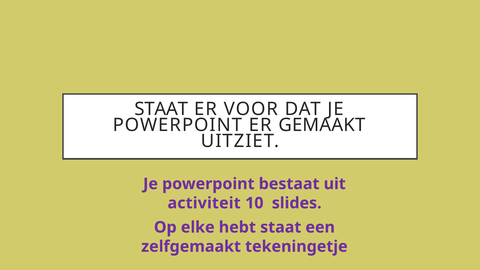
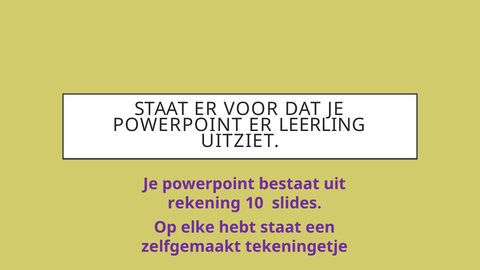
GEMAAKT: GEMAAKT -> LEERLING
activiteit: activiteit -> rekening
